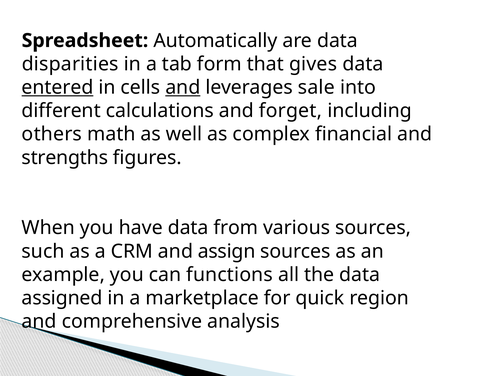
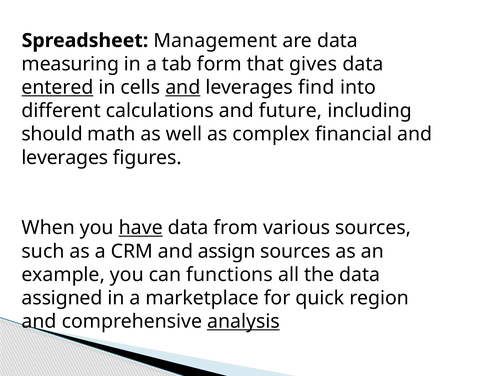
Automatically: Automatically -> Management
disparities: disparities -> measuring
sale: sale -> find
forget: forget -> future
others: others -> should
strengths at (65, 158): strengths -> leverages
have underline: none -> present
analysis underline: none -> present
